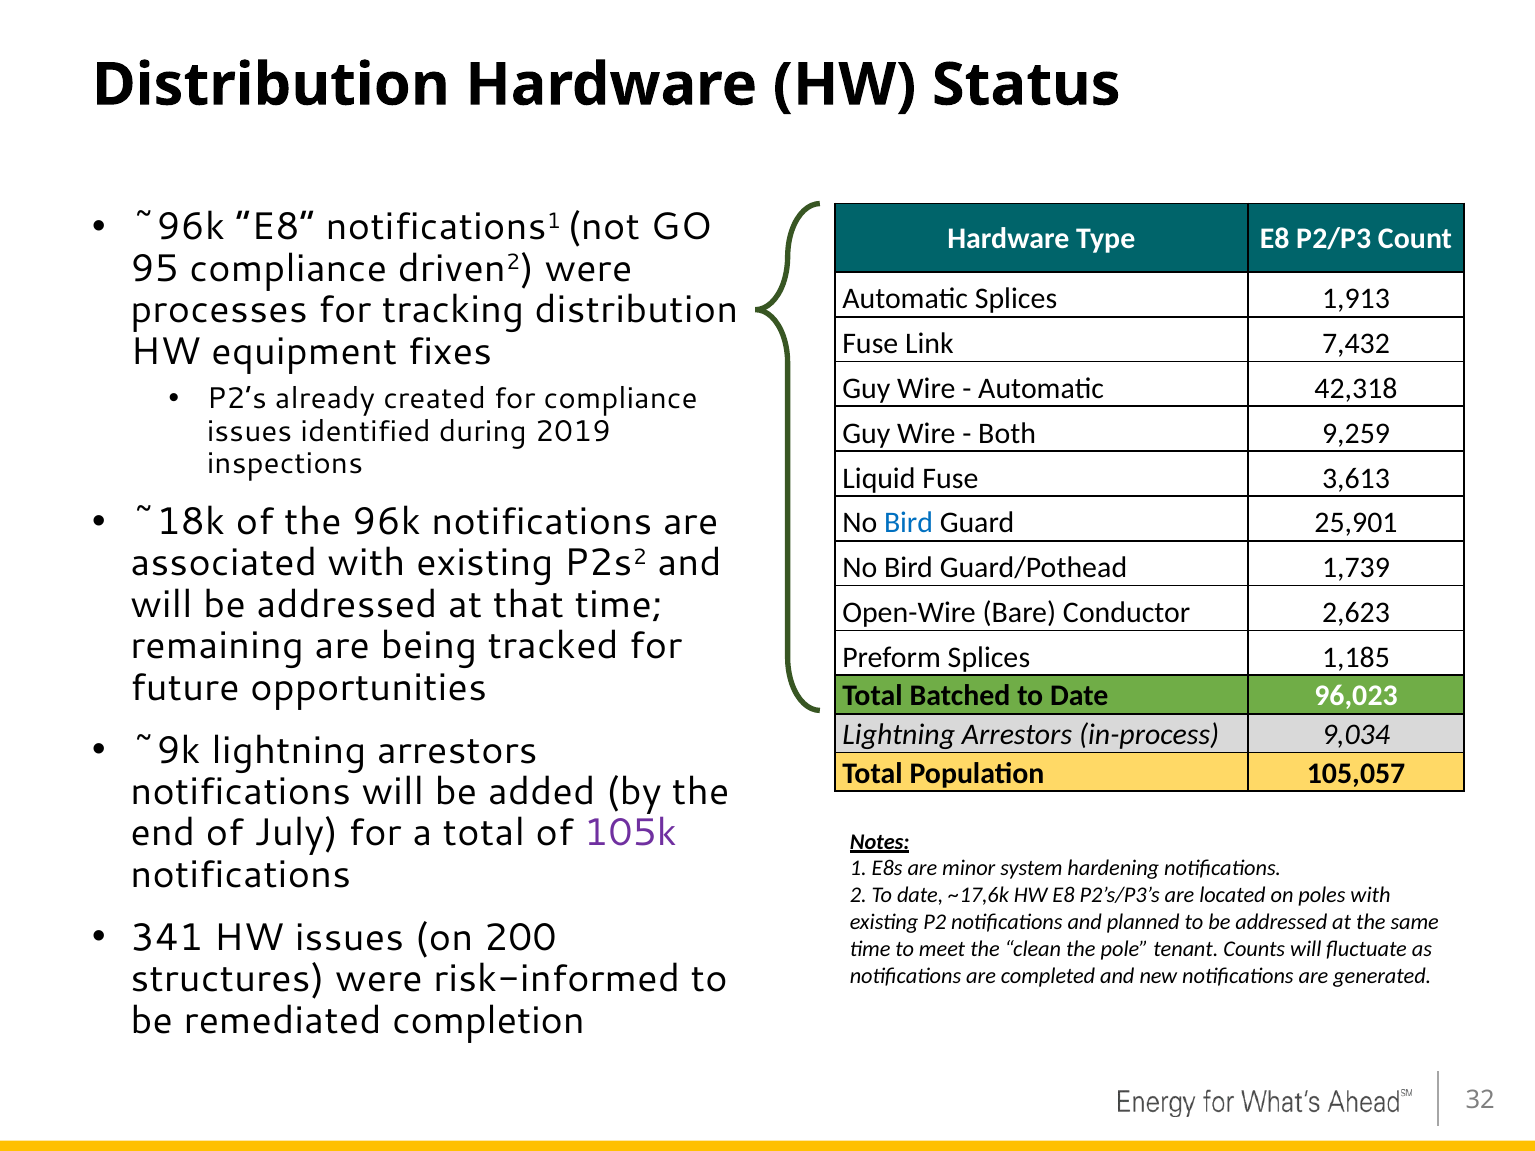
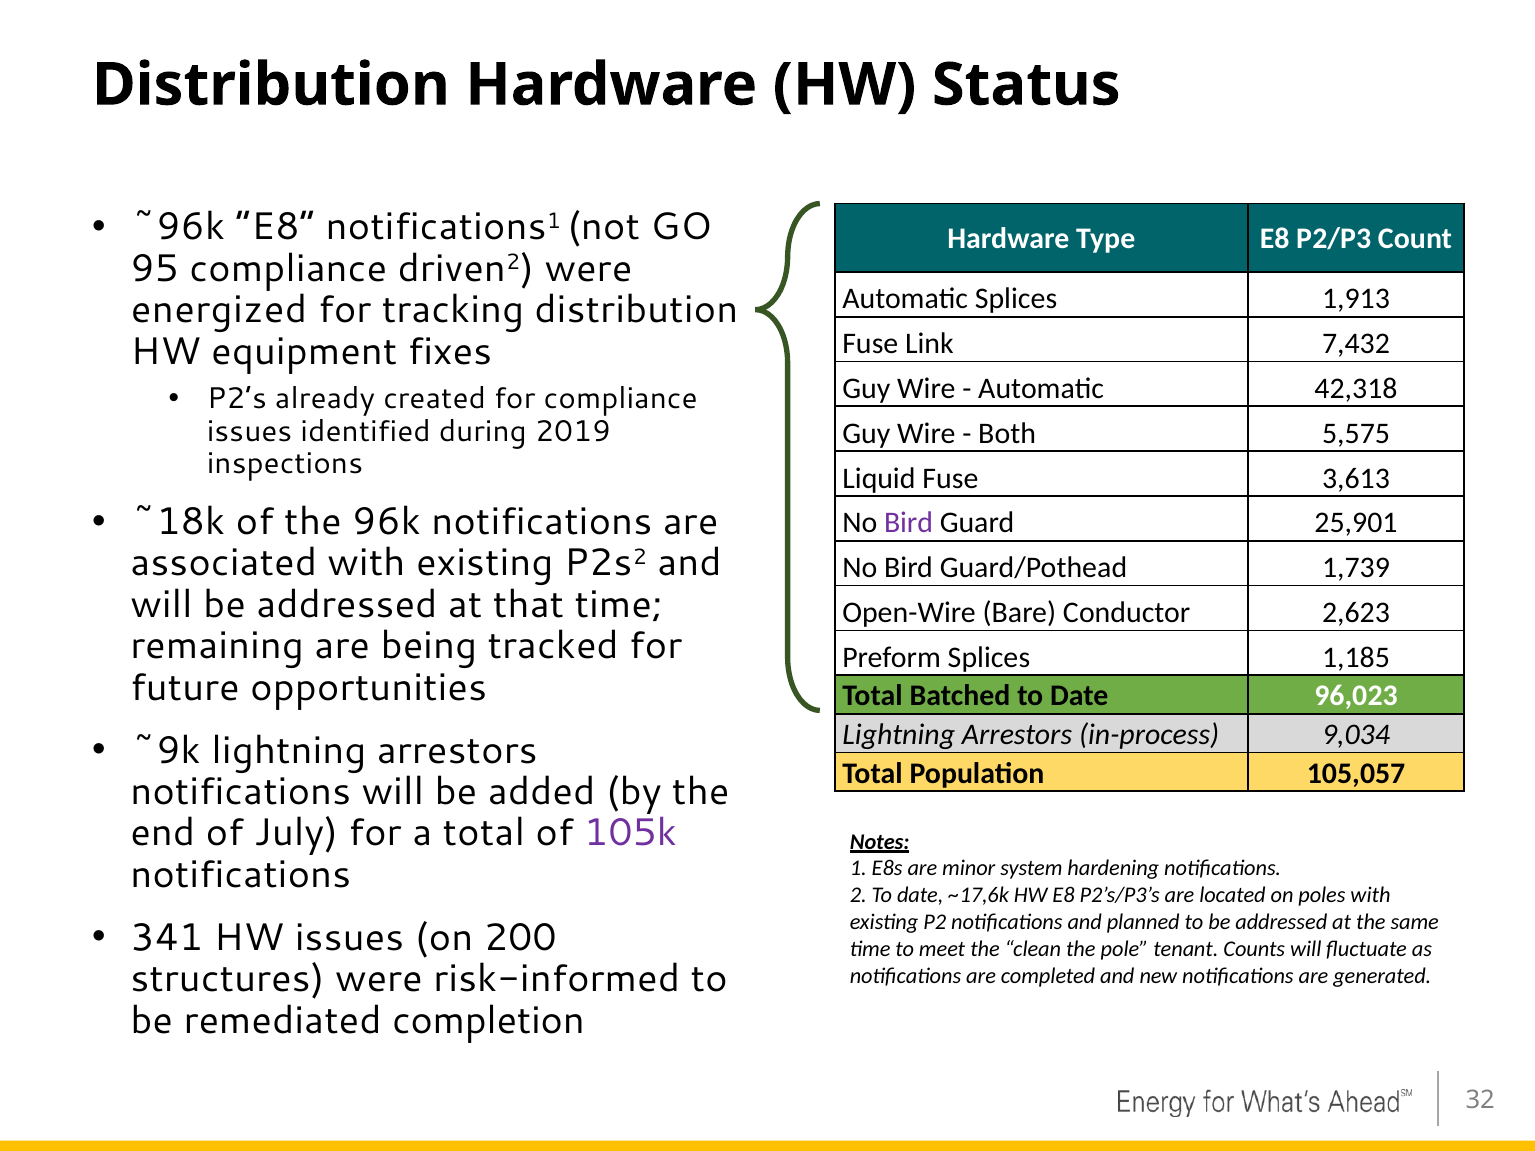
processes: processes -> energized
9,259: 9,259 -> 5,575
Bird at (909, 523) colour: blue -> purple
